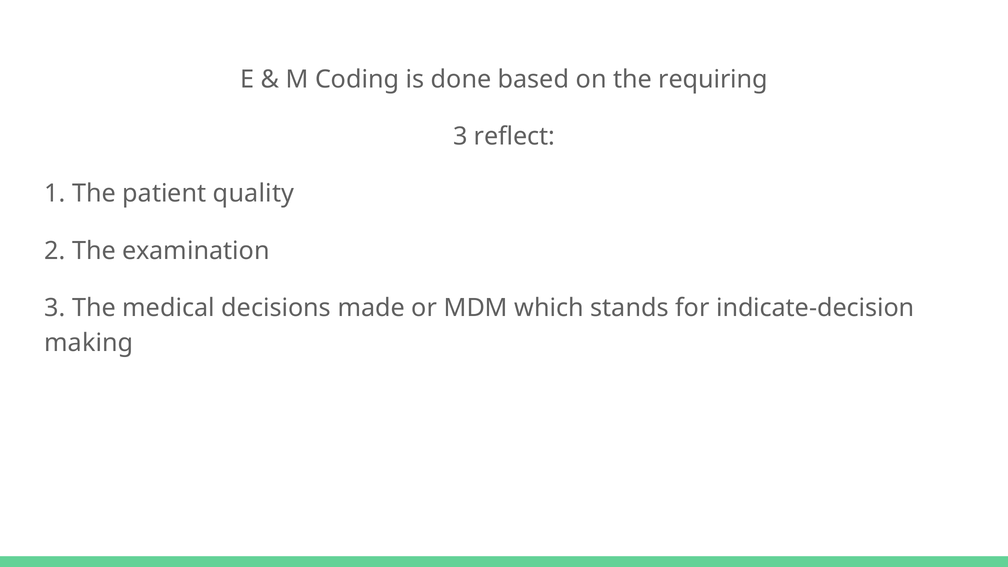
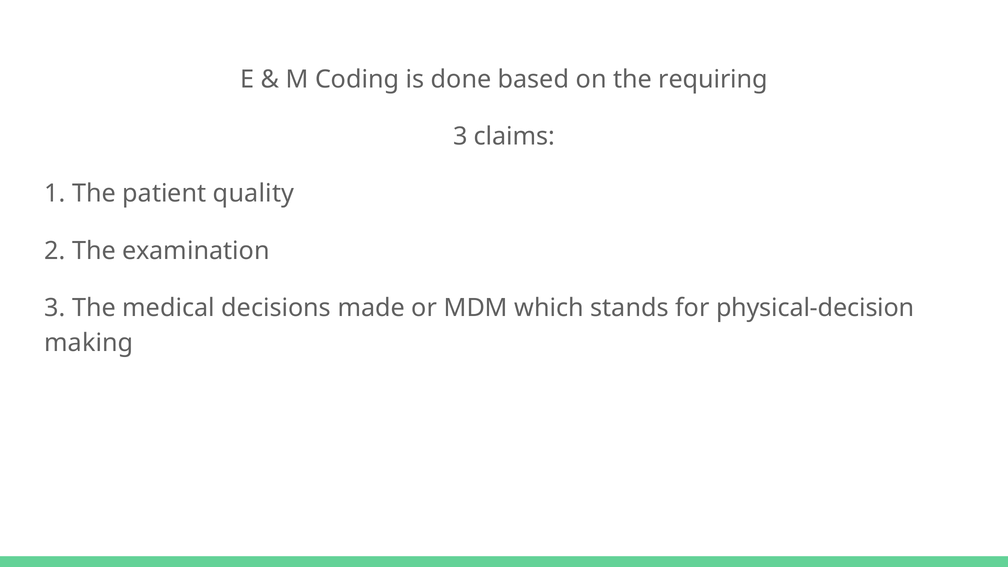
reflect: reflect -> claims
indicate-decision: indicate-decision -> physical-decision
